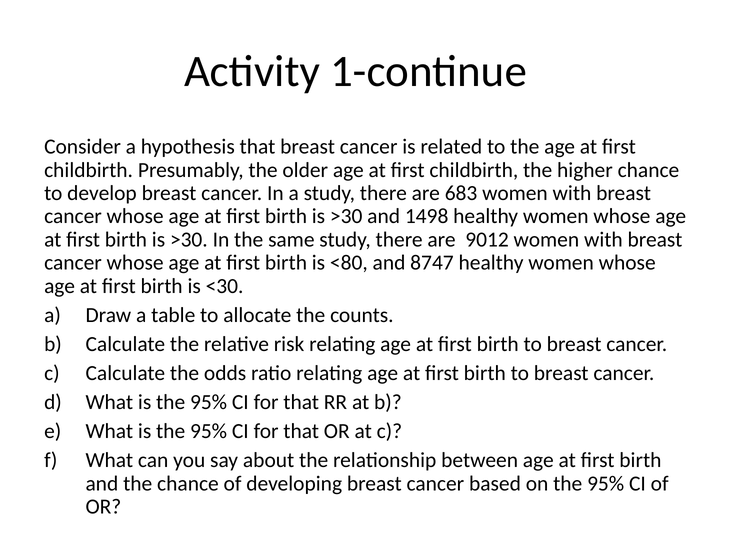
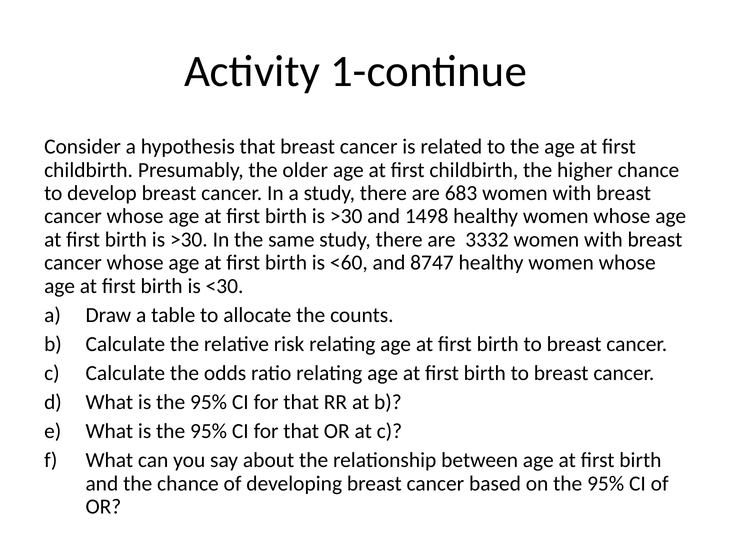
9012: 9012 -> 3332
<80: <80 -> <60
